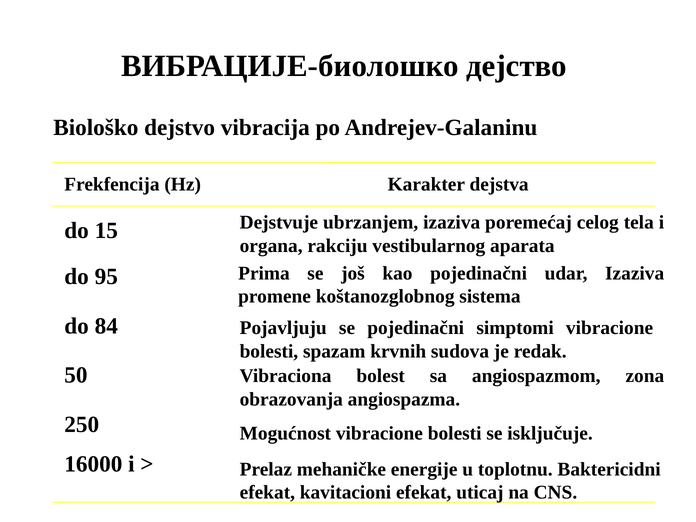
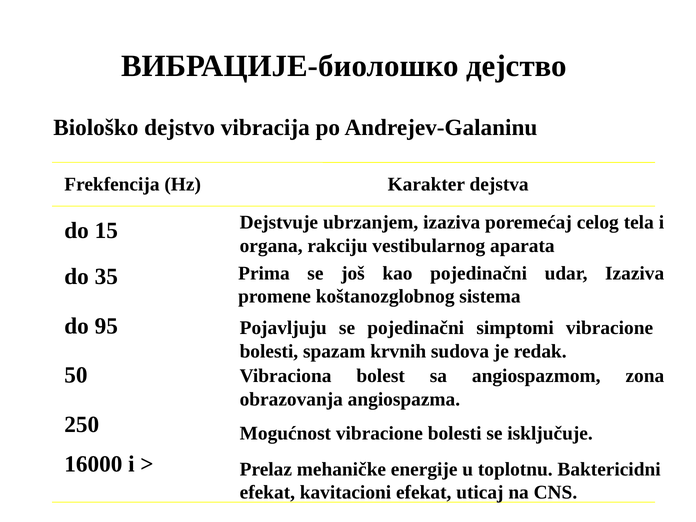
95: 95 -> 35
84: 84 -> 95
